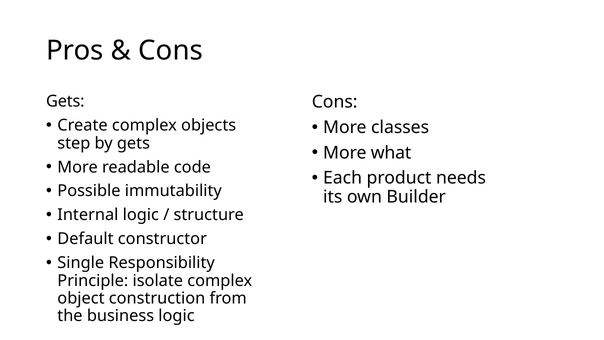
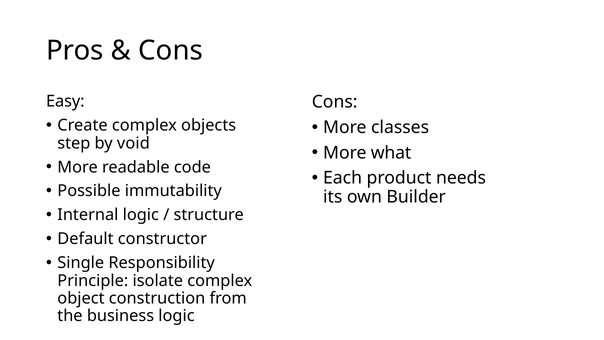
Gets at (65, 101): Gets -> Easy
by gets: gets -> void
